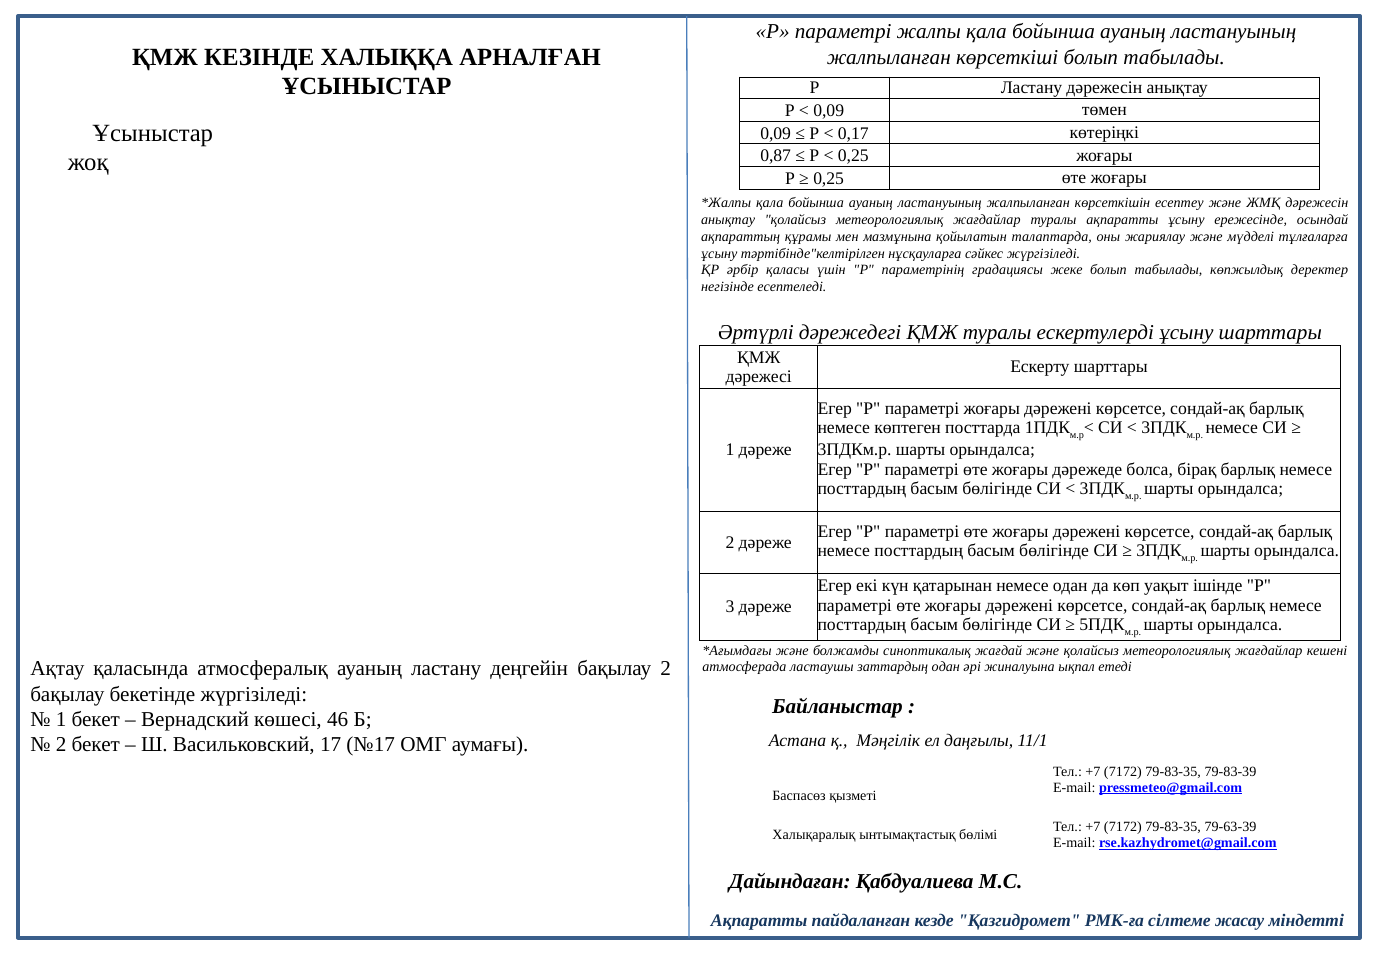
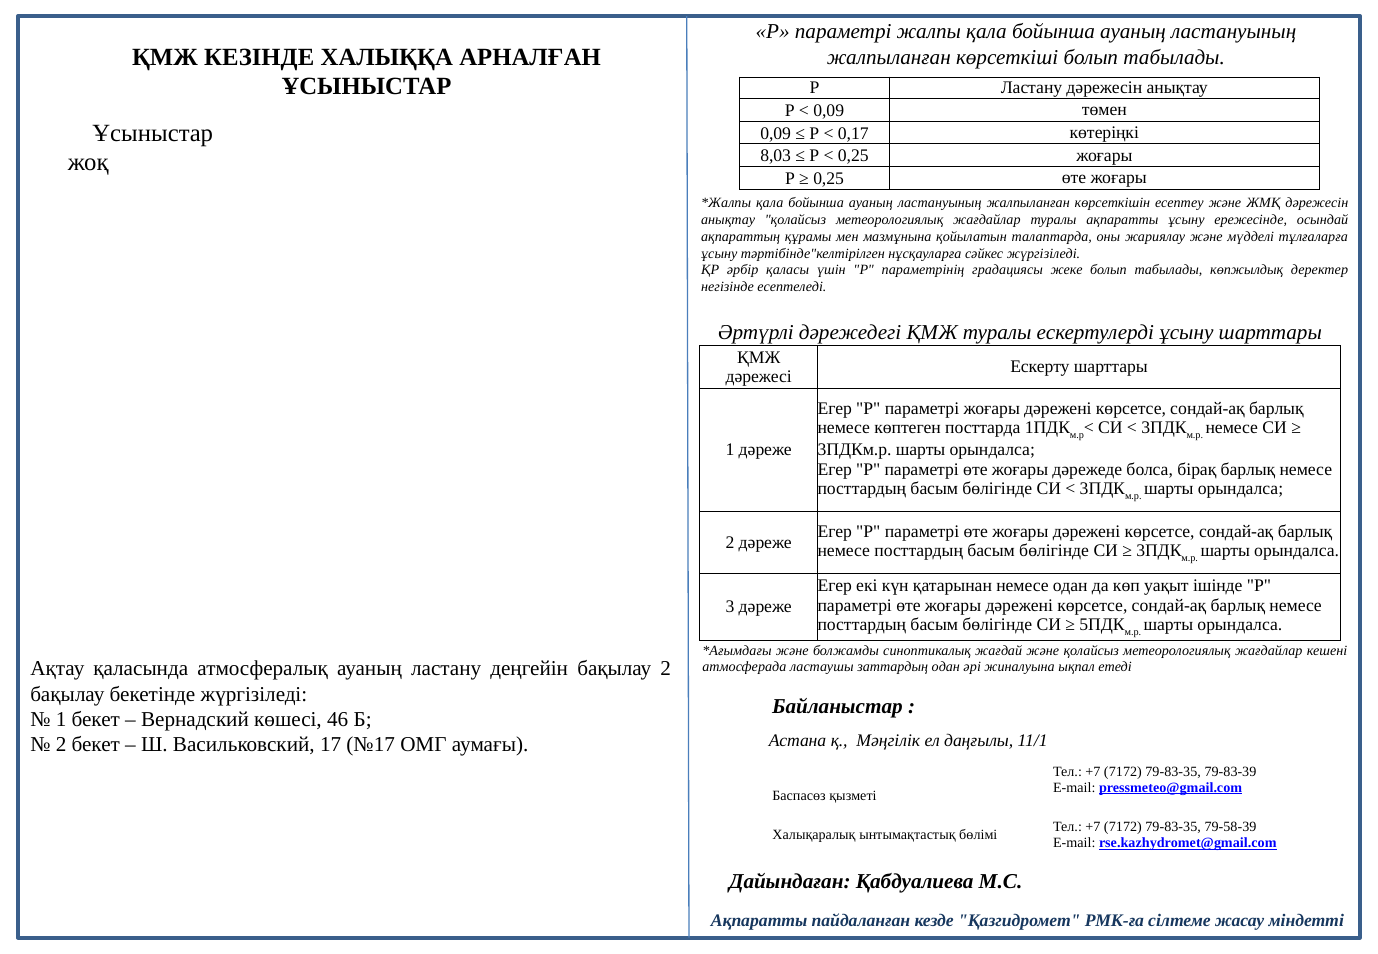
0,87: 0,87 -> 8,03
79-63-39: 79-63-39 -> 79-58-39
